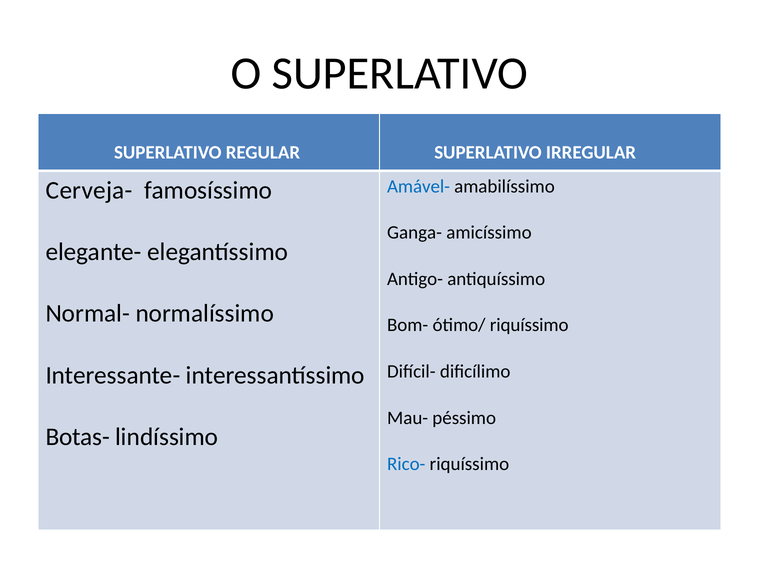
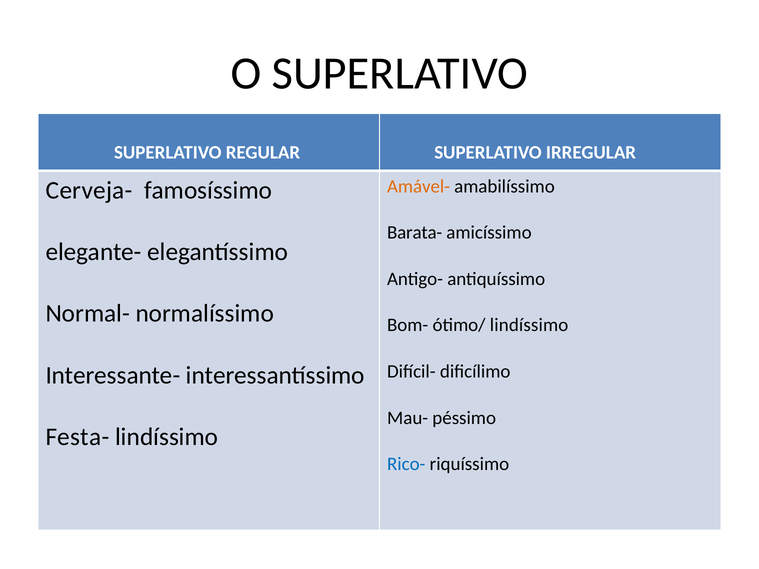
Amável- colour: blue -> orange
Ganga-: Ganga- -> Barata-
ótimo/ riquíssimo: riquíssimo -> lindíssimo
Botas-: Botas- -> Festa-
